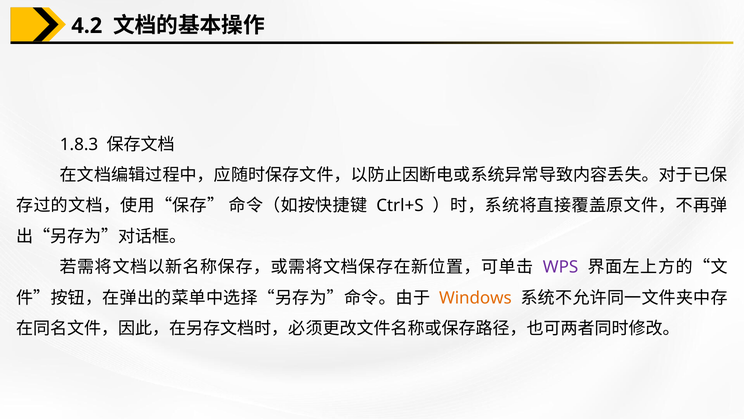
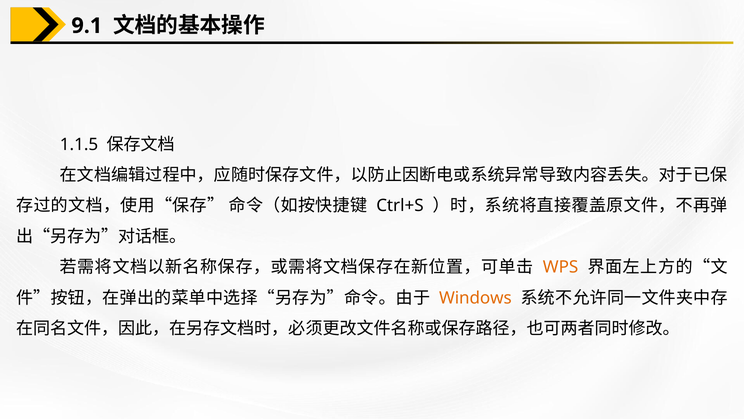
4.2: 4.2 -> 9.1
1.8.3: 1.8.3 -> 1.1.5
WPS colour: purple -> orange
